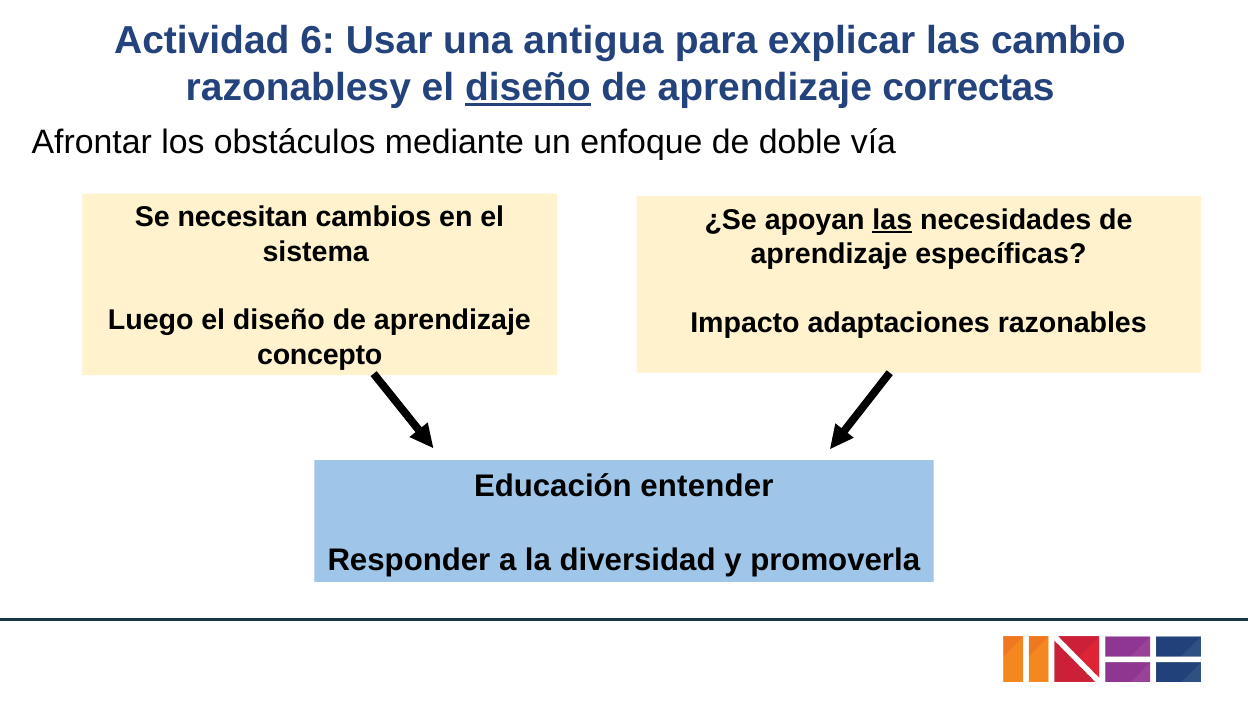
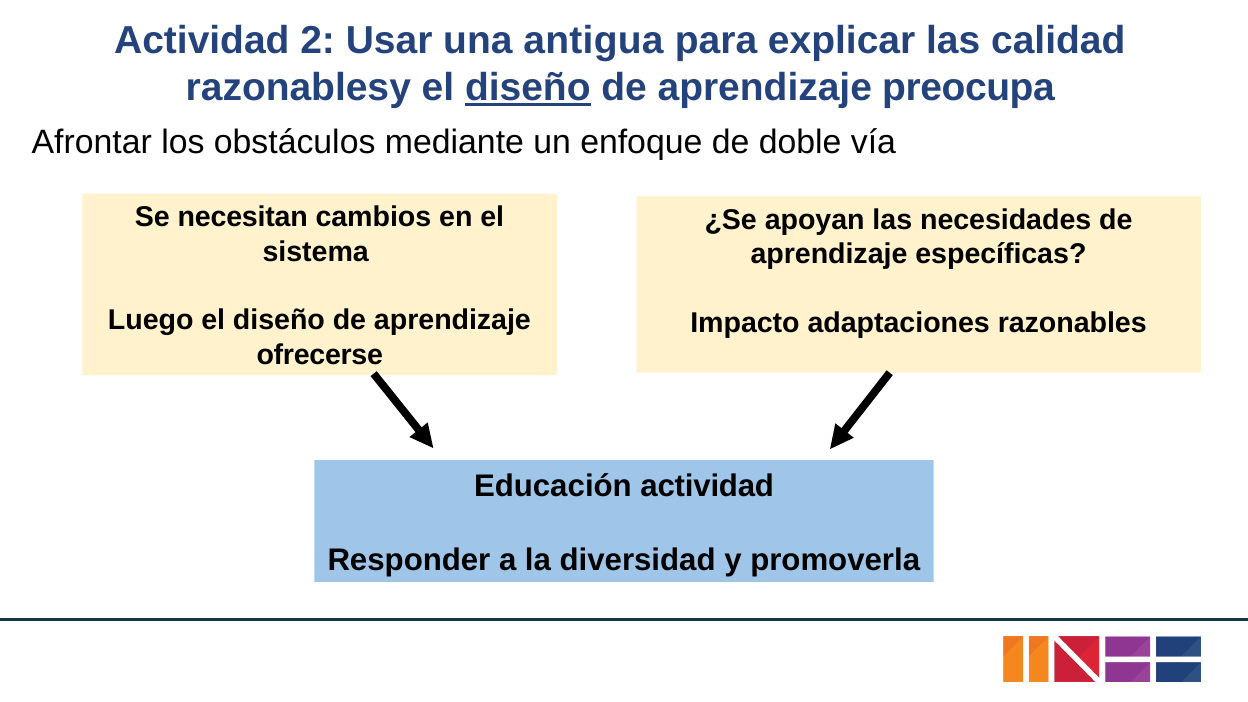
6: 6 -> 2
cambio: cambio -> calidad
correctas: correctas -> preocupa
las at (892, 220) underline: present -> none
concepto: concepto -> ofrecerse
Educación entender: entender -> actividad
